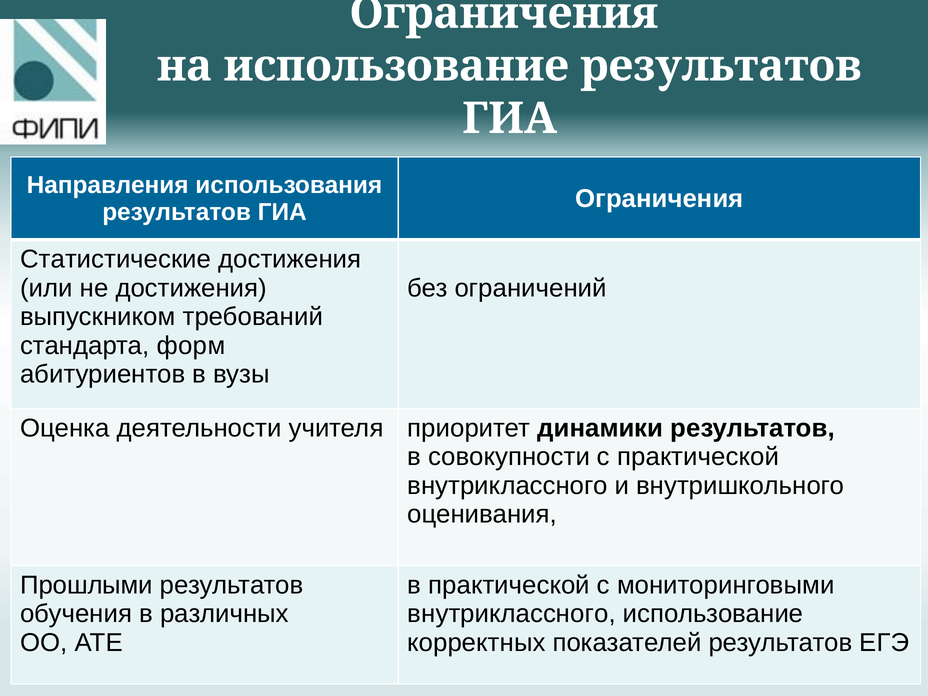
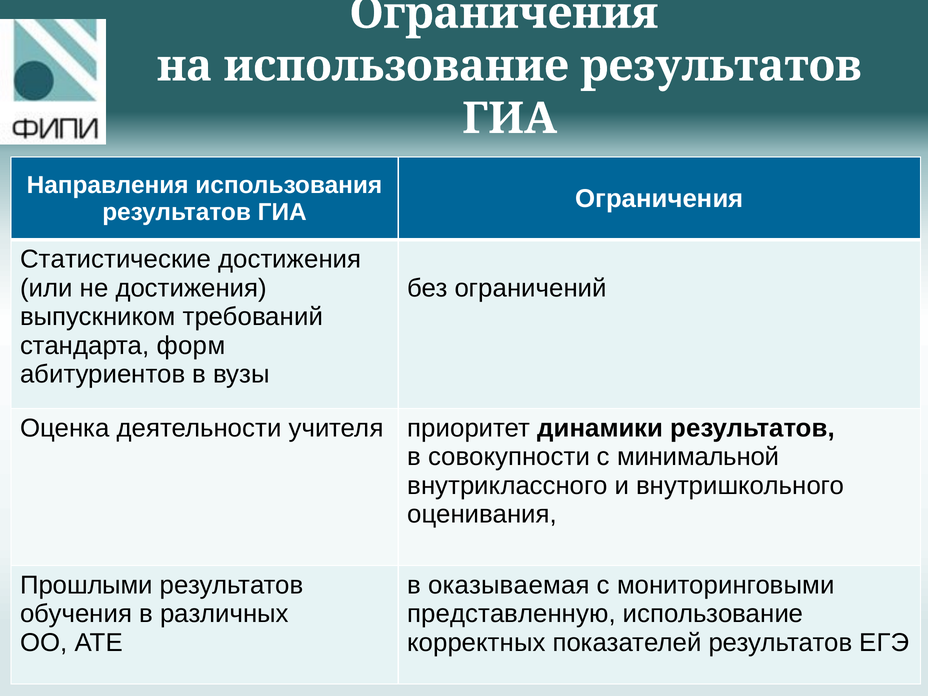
с практической: практической -> минимальной
в практической: практической -> оказываемая
внутриклассного at (512, 614): внутриклассного -> представленную
